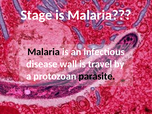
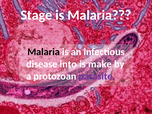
wall: wall -> into
travel: travel -> make
parasite colour: black -> purple
